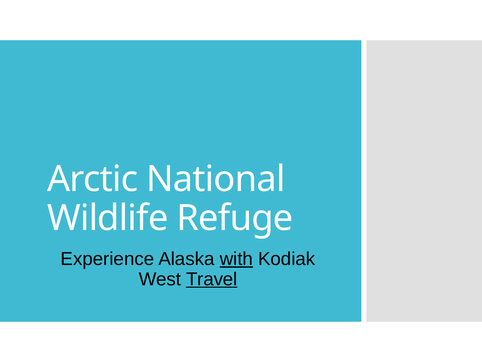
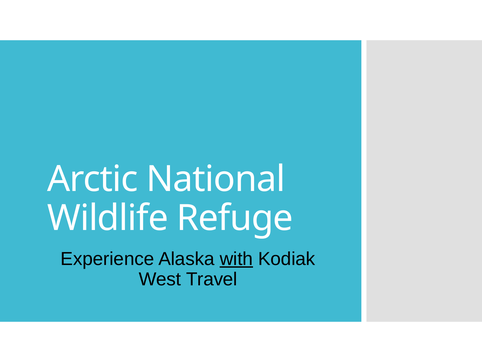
Travel underline: present -> none
